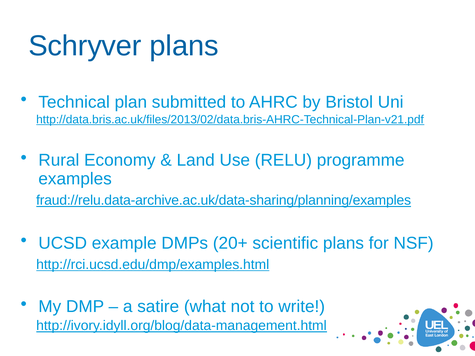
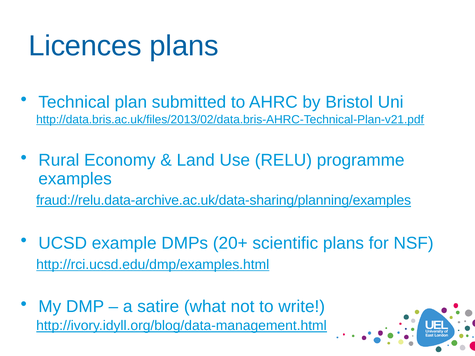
Schryver: Schryver -> Licences
